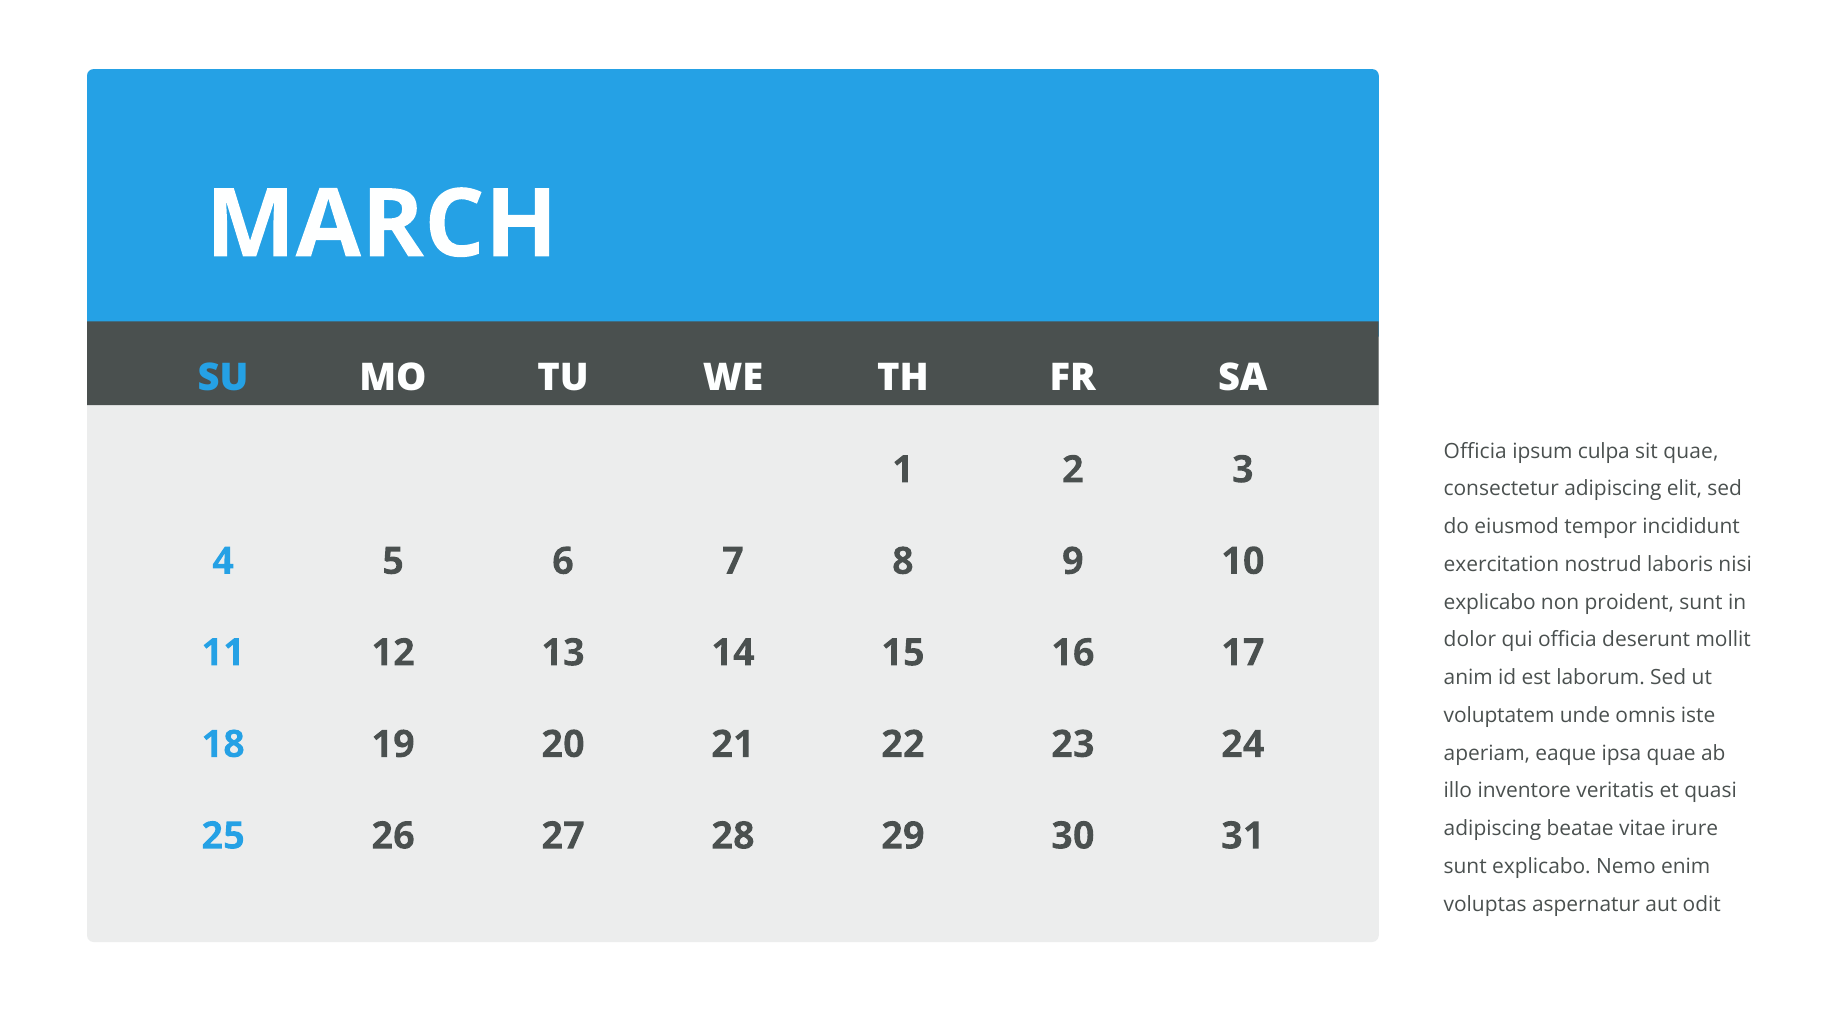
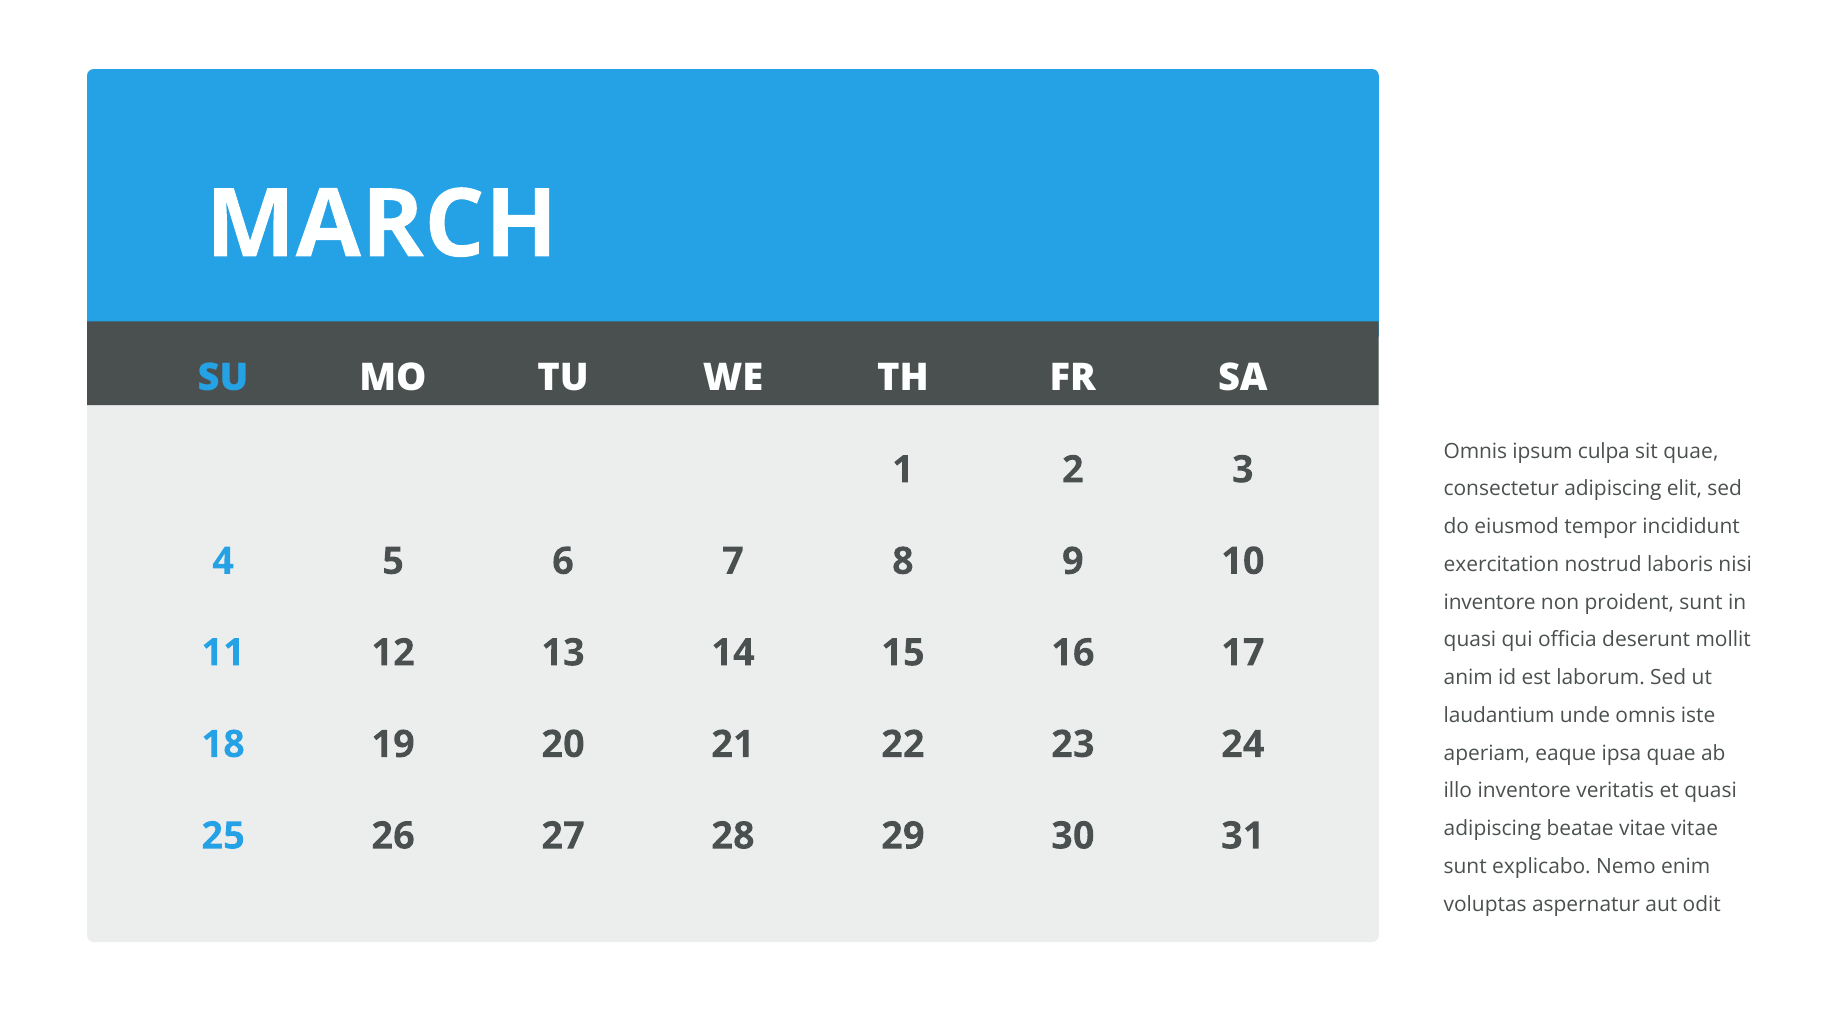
Officia at (1475, 451): Officia -> Omnis
explicabo at (1490, 602): explicabo -> inventore
dolor at (1470, 640): dolor -> quasi
voluptatem: voluptatem -> laudantium
vitae irure: irure -> vitae
